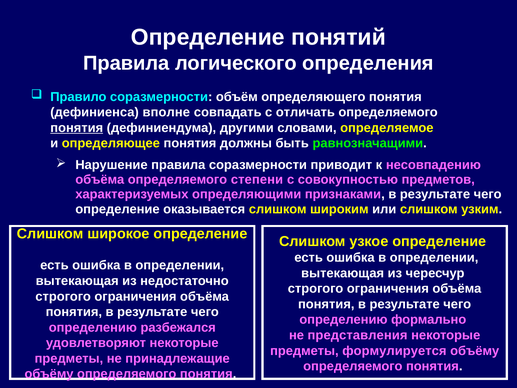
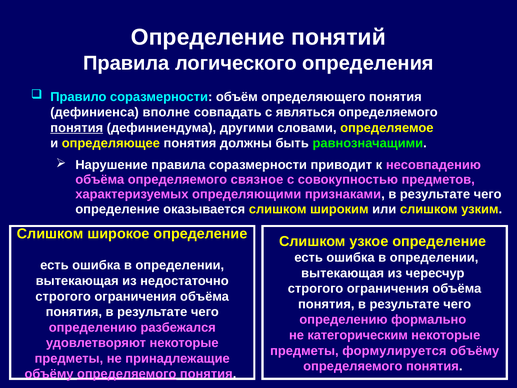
отличать: отличать -> являться
степени: степени -> связное
представления: представления -> категорическим
определяемого at (127, 374) underline: none -> present
